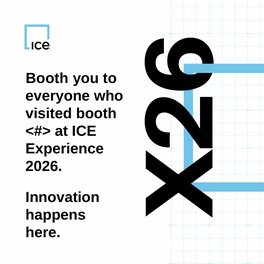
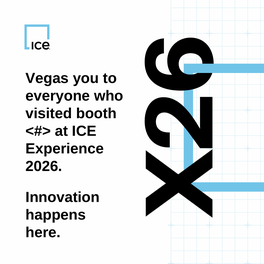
Booth at (47, 78): Booth -> Vegas
